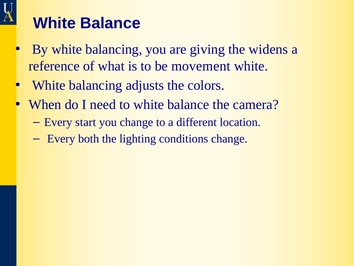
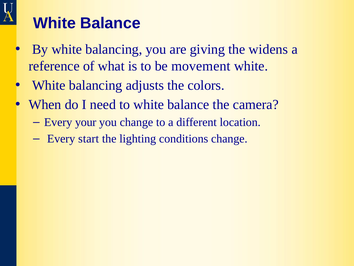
start: start -> your
both: both -> start
